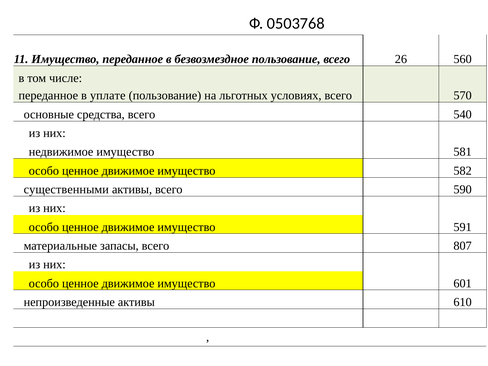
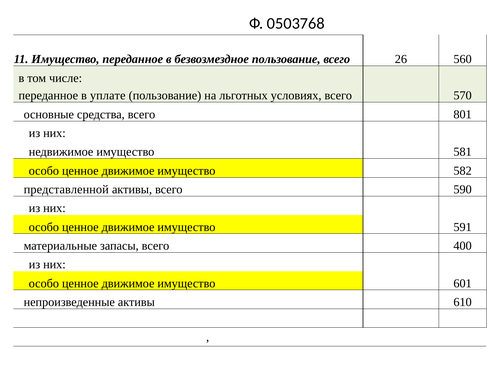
540: 540 -> 801
существенными: существенными -> представленной
807: 807 -> 400
